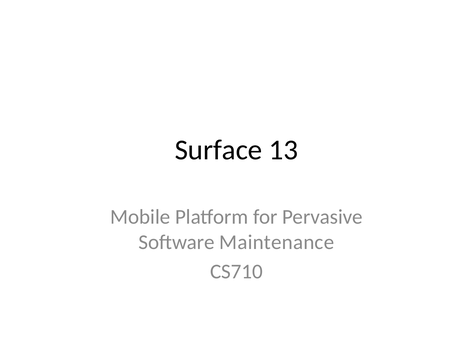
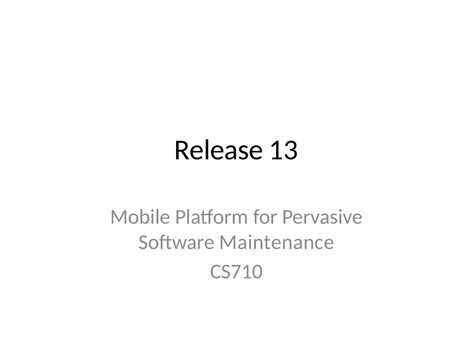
Surface: Surface -> Release
